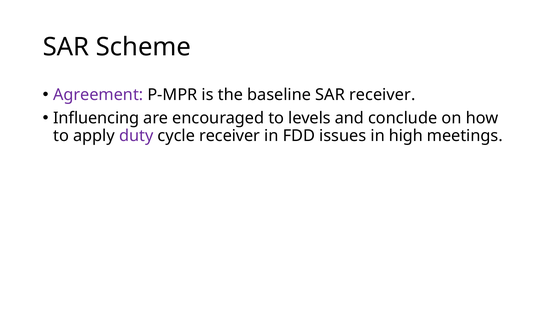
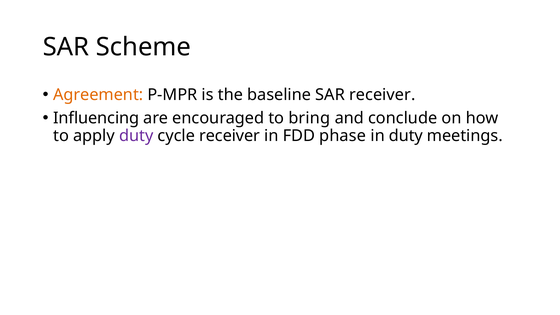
Agreement colour: purple -> orange
levels: levels -> bring
issues: issues -> phase
in high: high -> duty
